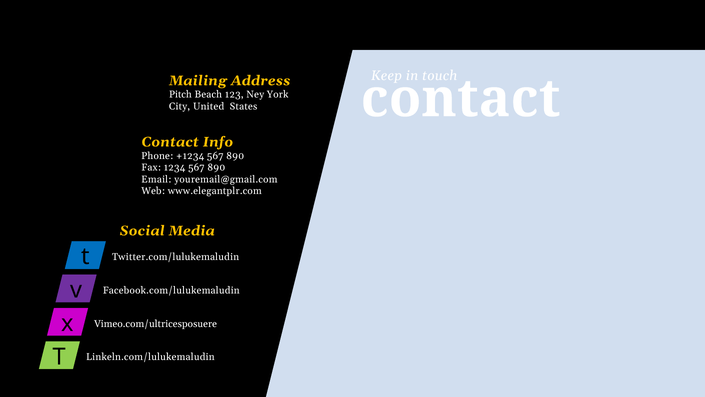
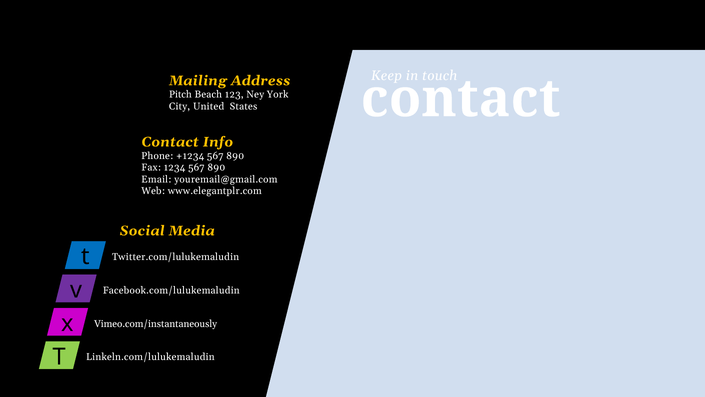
Vimeo.com/ultricesposuere: Vimeo.com/ultricesposuere -> Vimeo.com/instantaneously
